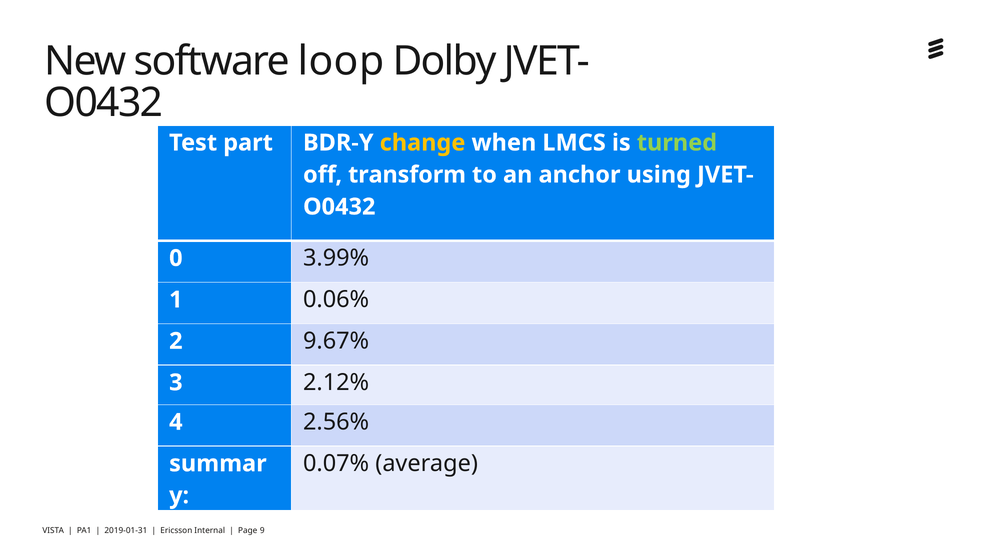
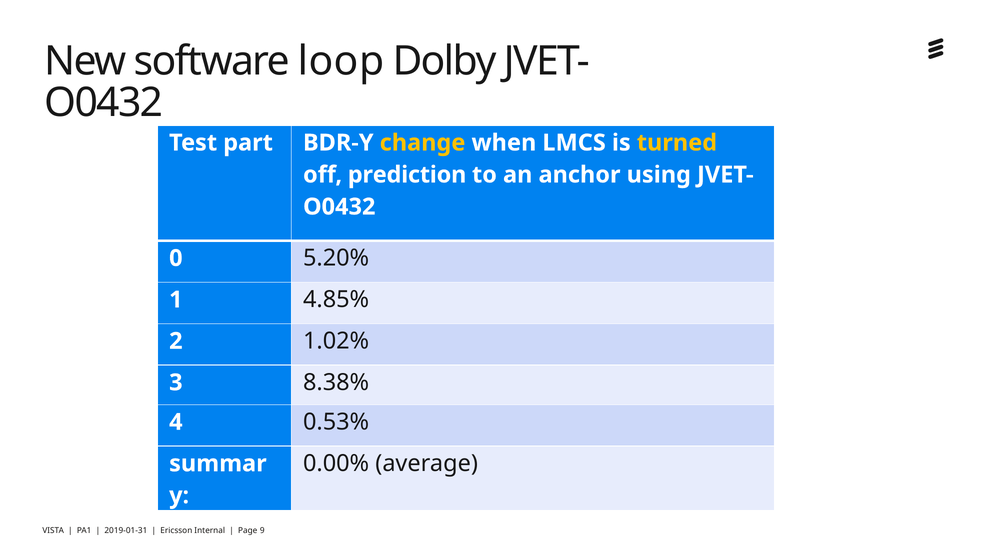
turned colour: light green -> yellow
transform: transform -> prediction
3.99%: 3.99% -> 5.20%
0.06%: 0.06% -> 4.85%
9.67%: 9.67% -> 1.02%
2.12%: 2.12% -> 8.38%
2.56%: 2.56% -> 0.53%
0.07%: 0.07% -> 0.00%
